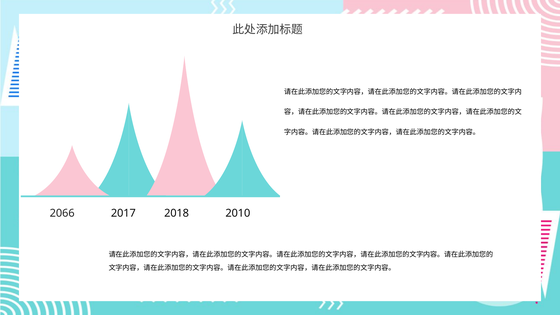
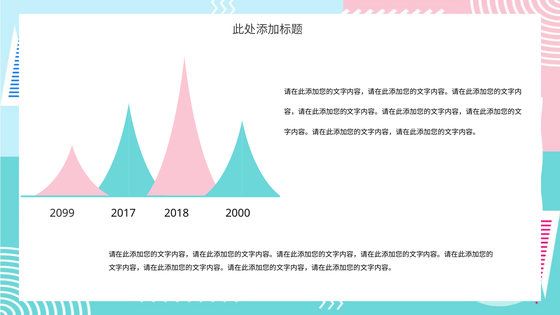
2066: 2066 -> 2099
2010: 2010 -> 2000
